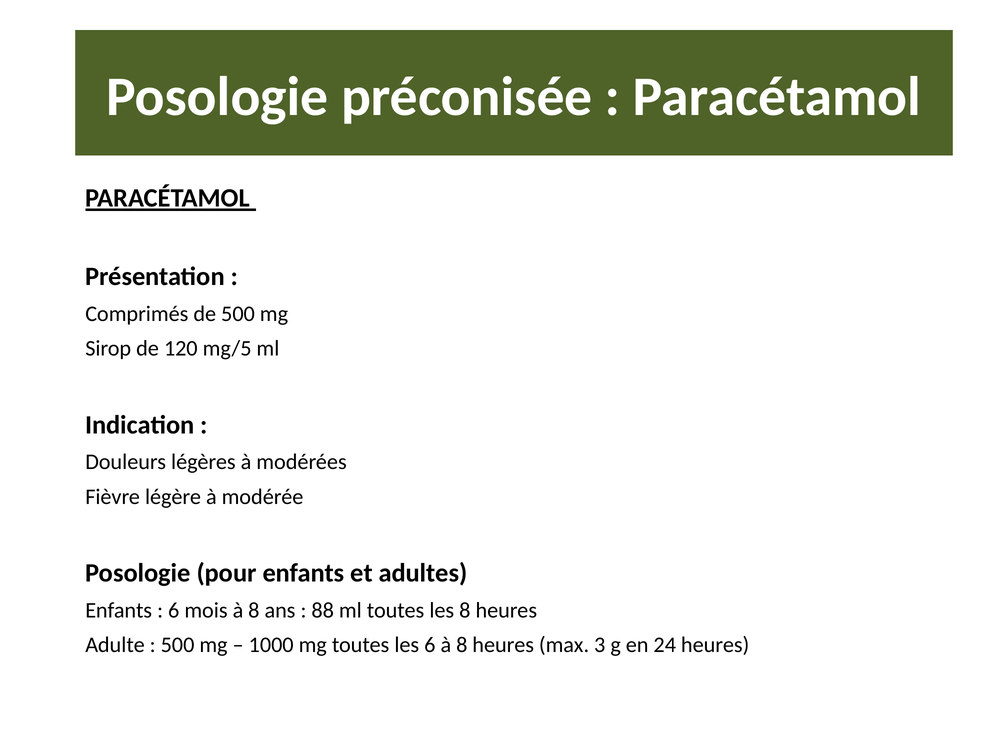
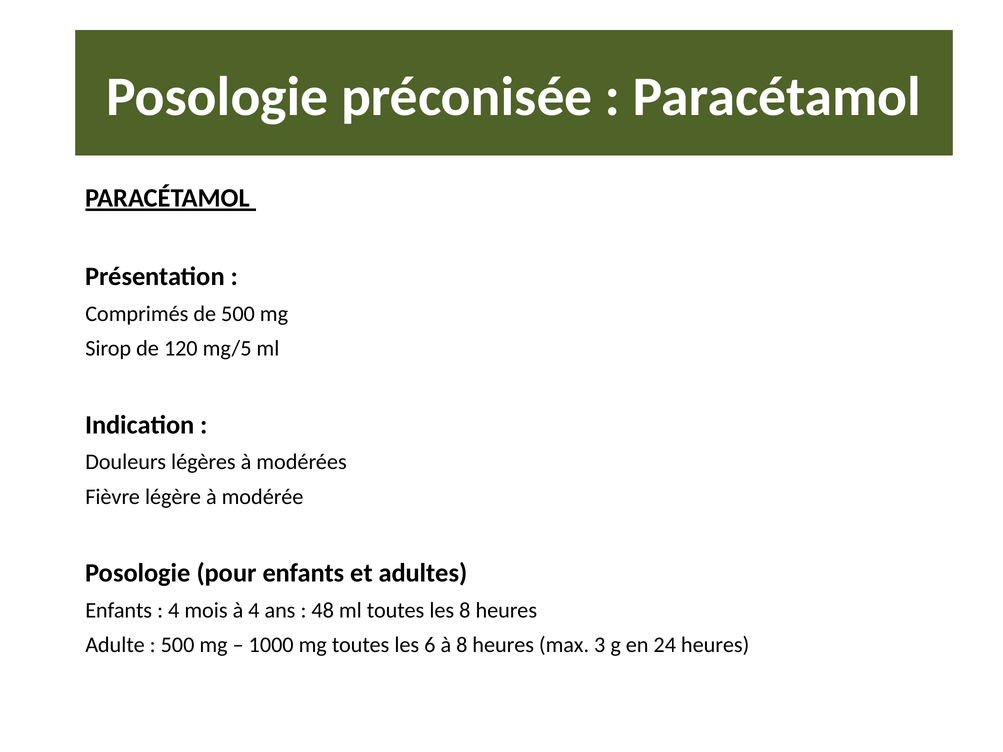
6 at (174, 610): 6 -> 4
mois à 8: 8 -> 4
88: 88 -> 48
